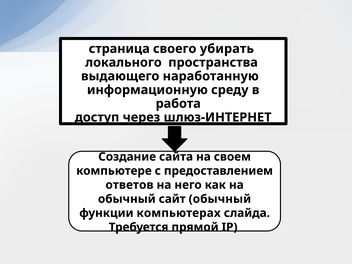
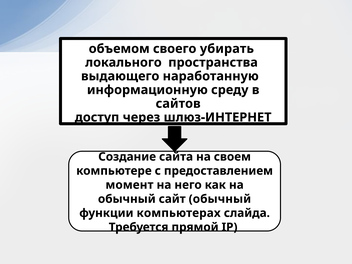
страница: страница -> объемом
работа: работа -> сайтов
ответов: ответов -> момент
